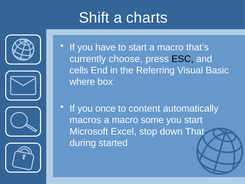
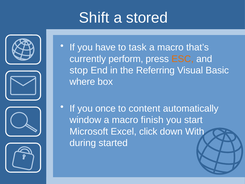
charts: charts -> stored
to start: start -> task
choose: choose -> perform
ESC colour: black -> orange
cells: cells -> stop
macros: macros -> window
some: some -> finish
stop: stop -> click
That: That -> With
